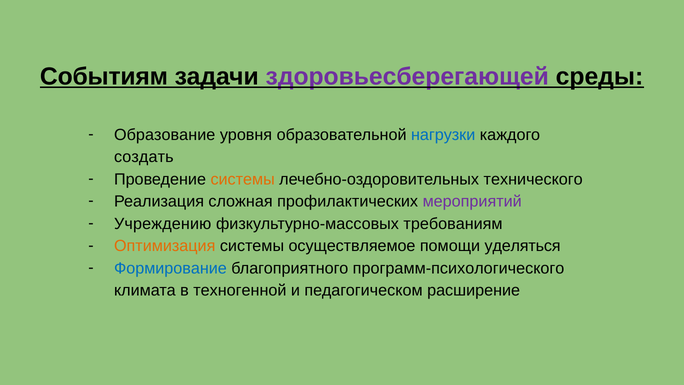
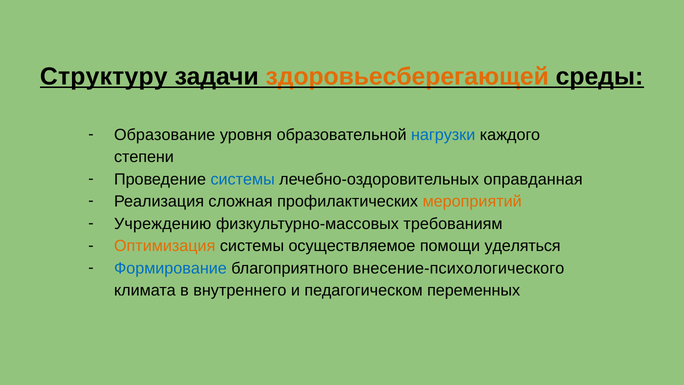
Событиям: Событиям -> Структуру
здоровьесберегающей colour: purple -> orange
создать: создать -> степени
системы at (243, 179) colour: orange -> blue
технического: технического -> оправданная
мероприятий colour: purple -> orange
программ-психологического: программ-психологического -> внесение-психологического
техногенной: техногенной -> внутреннего
расширение: расширение -> переменных
